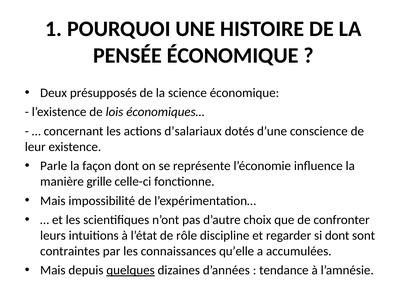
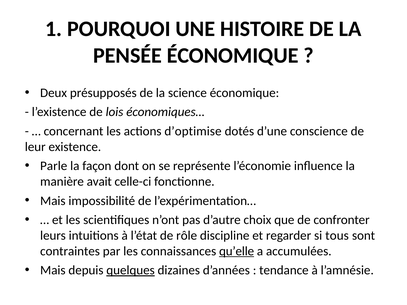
d’salariaux: d’salariaux -> d’optimise
grille: grille -> avait
si dont: dont -> tous
qu’elle underline: none -> present
